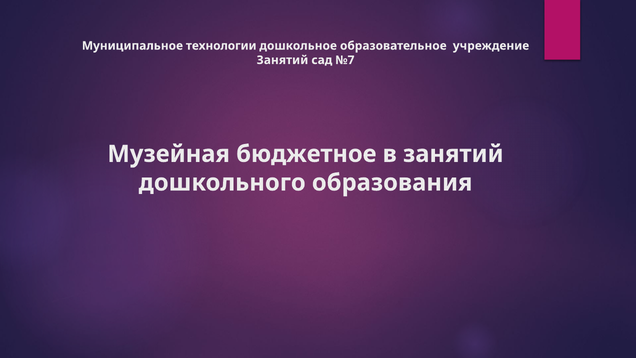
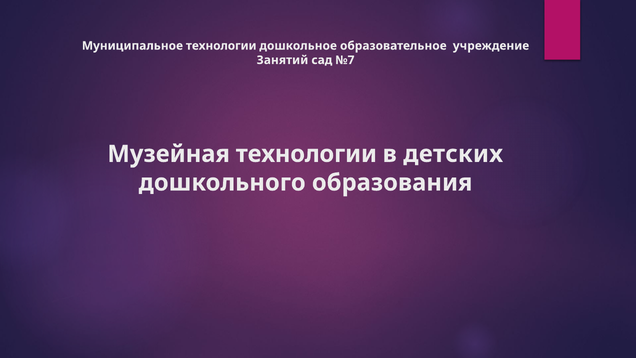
Музейная бюджетное: бюджетное -> технологии
в занятий: занятий -> детских
